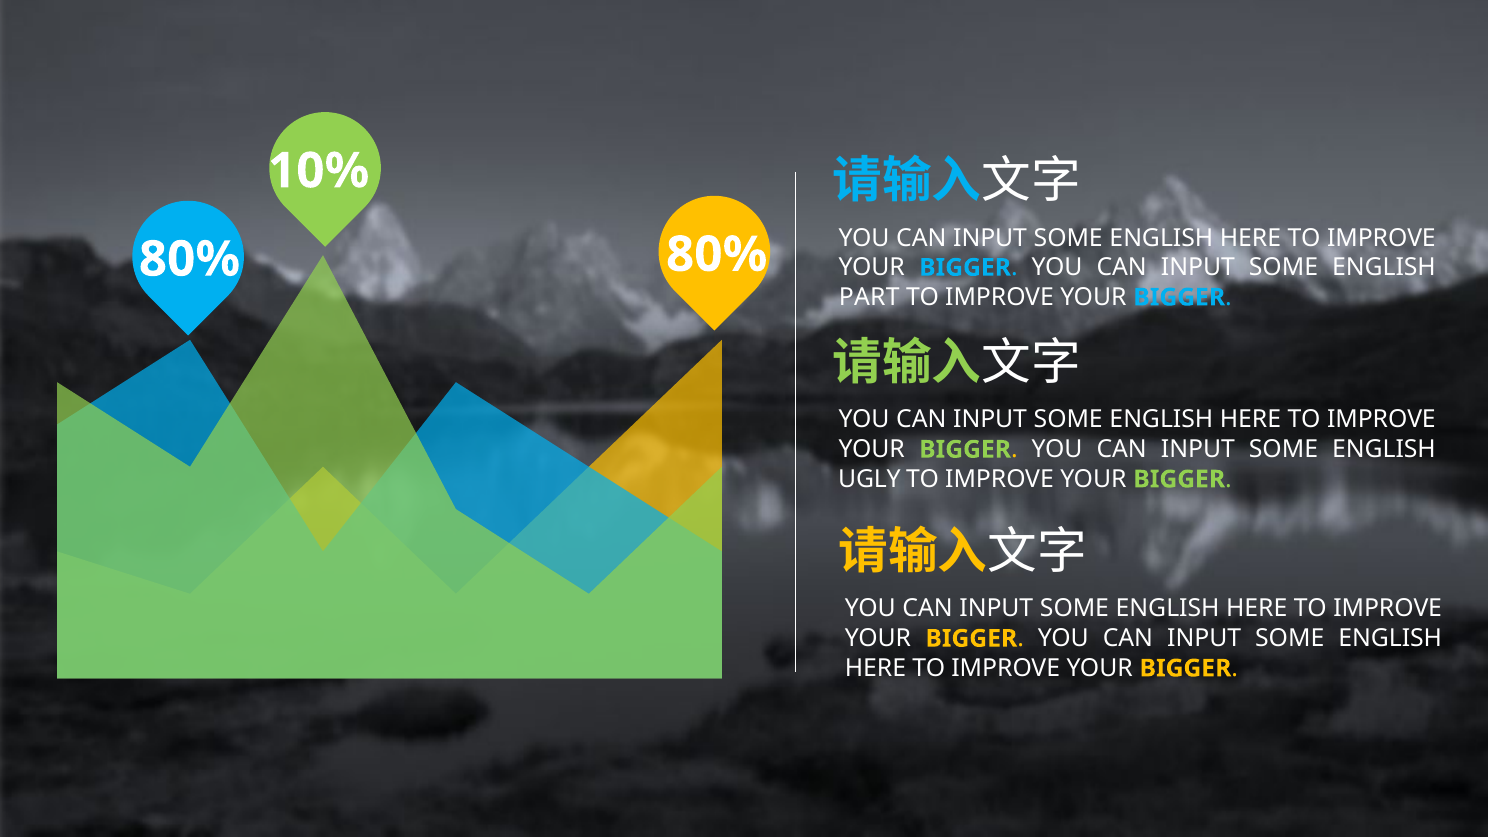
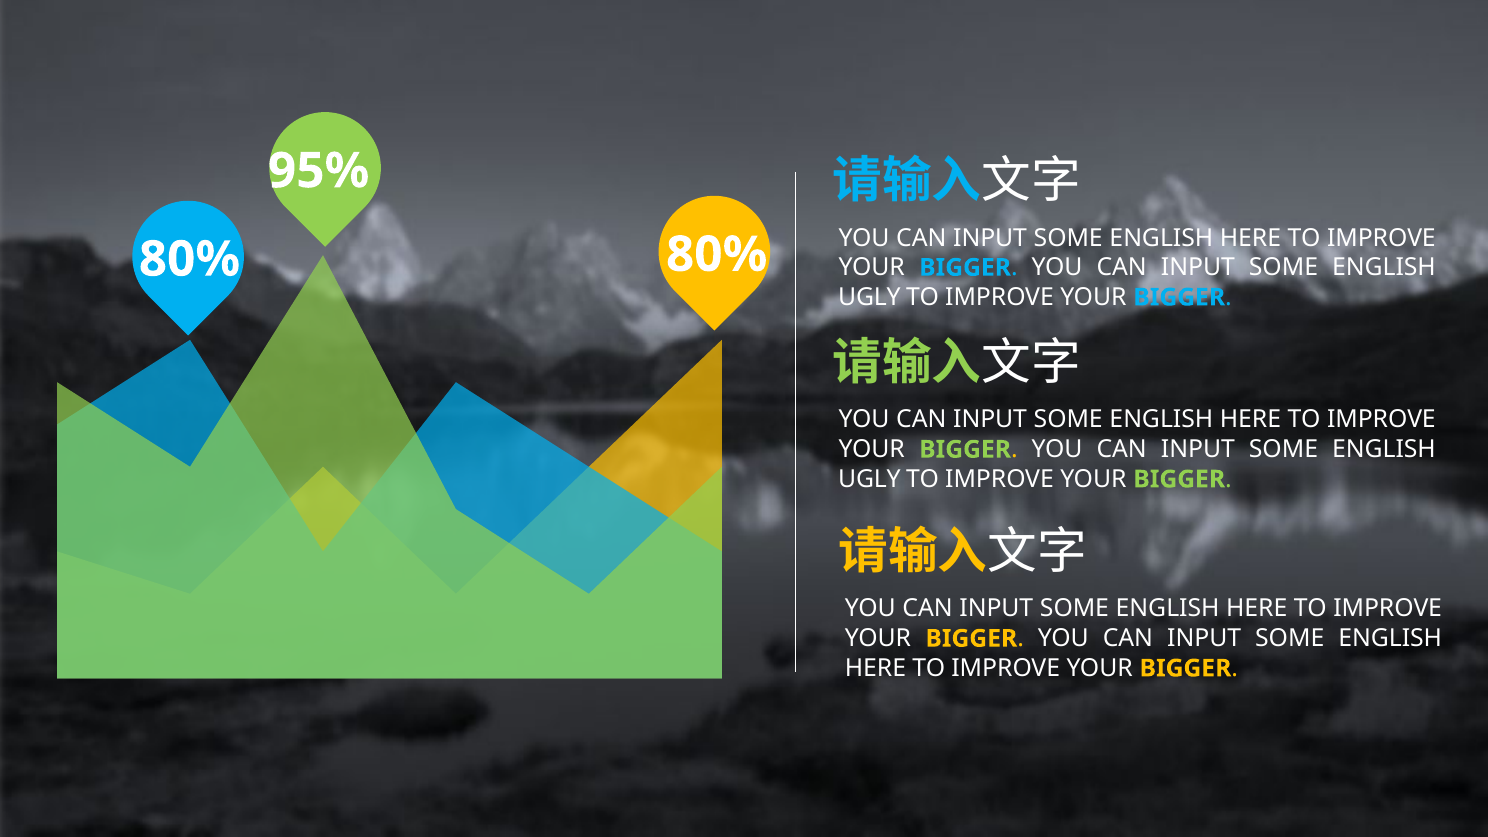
10%: 10% -> 95%
PART at (869, 297): PART -> UGLY
